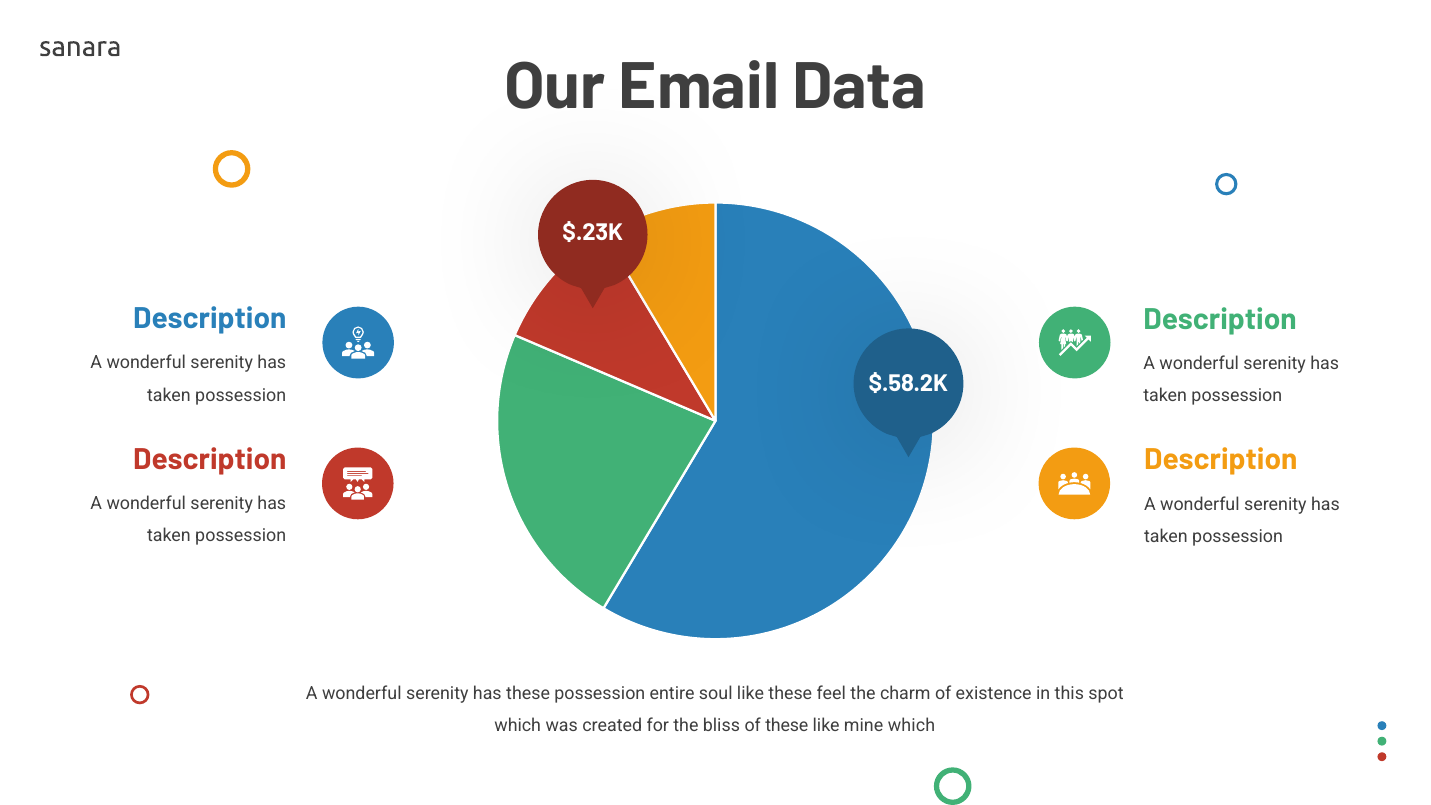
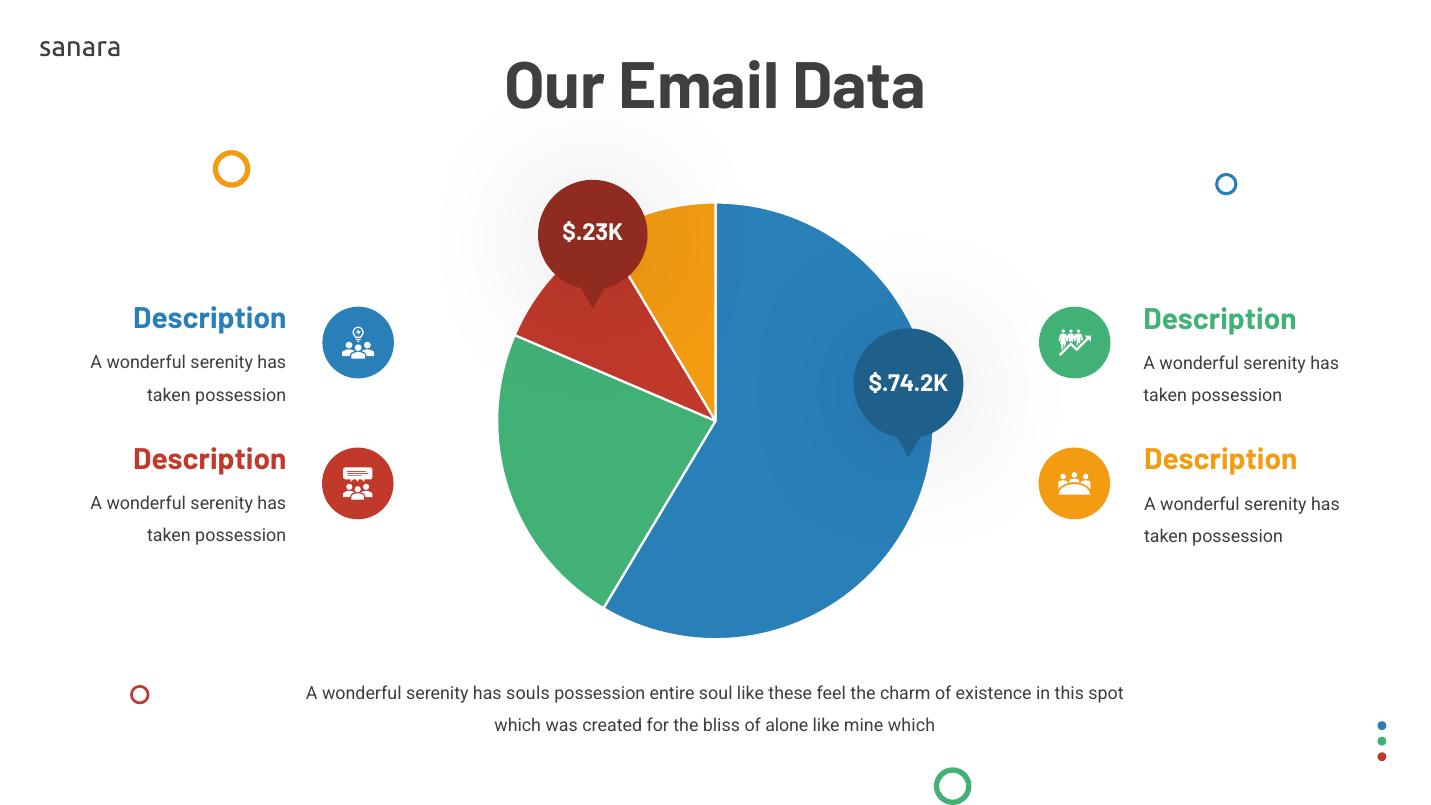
$.58.2K: $.58.2K -> $.74.2K
has these: these -> souls
of these: these -> alone
